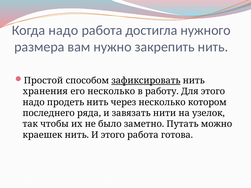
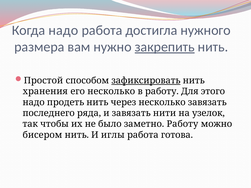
закрепить underline: none -> present
несколько котором: котором -> завязать
заметно Путать: Путать -> Работу
краешек: краешек -> бисером
И этого: этого -> иглы
